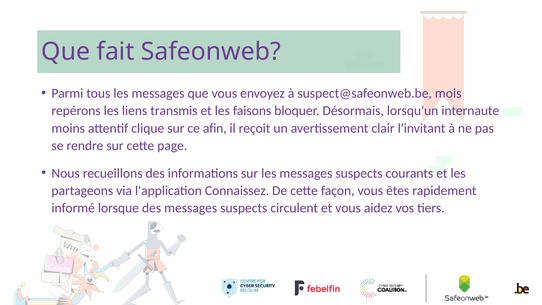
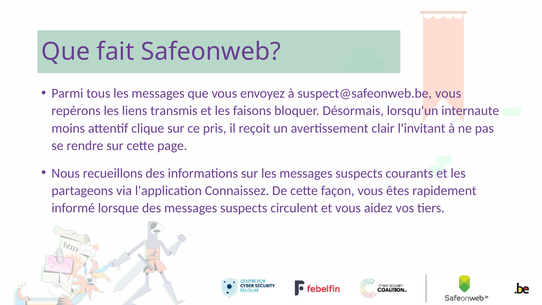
suspect@safeonweb.be mois: mois -> vous
afin: afin -> pris
